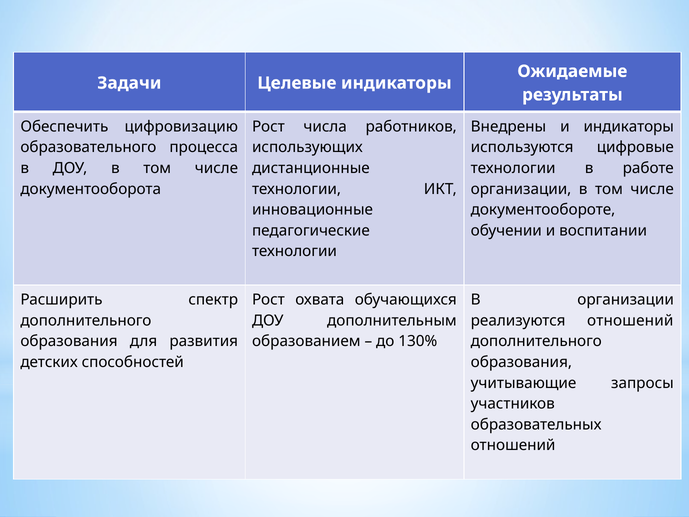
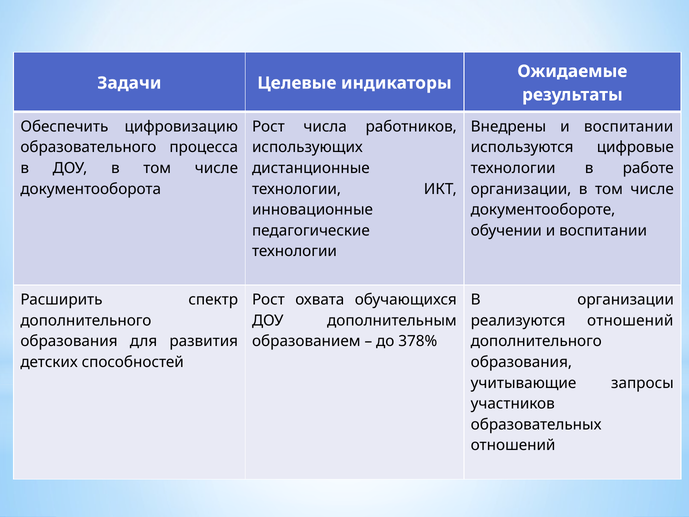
Внедрены и индикаторы: индикаторы -> воспитании
130%: 130% -> 378%
